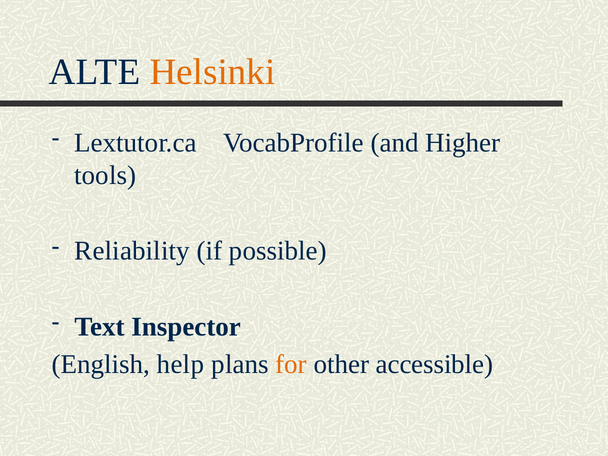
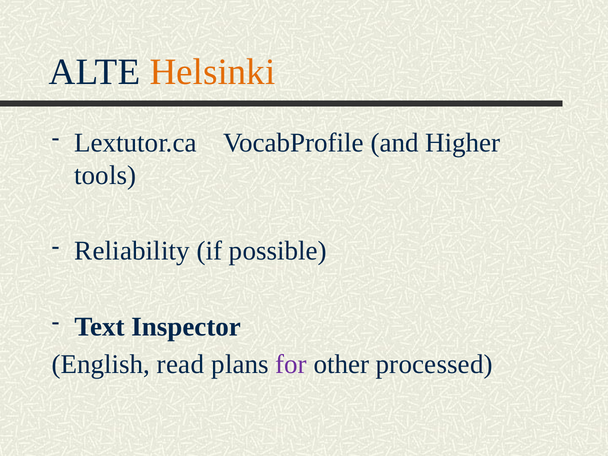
help: help -> read
for colour: orange -> purple
accessible: accessible -> processed
